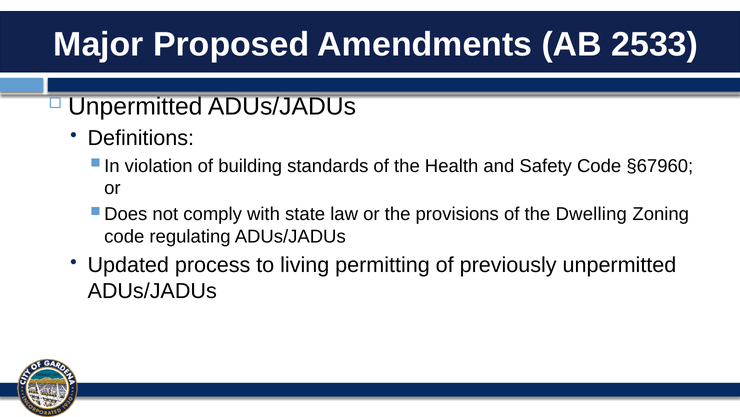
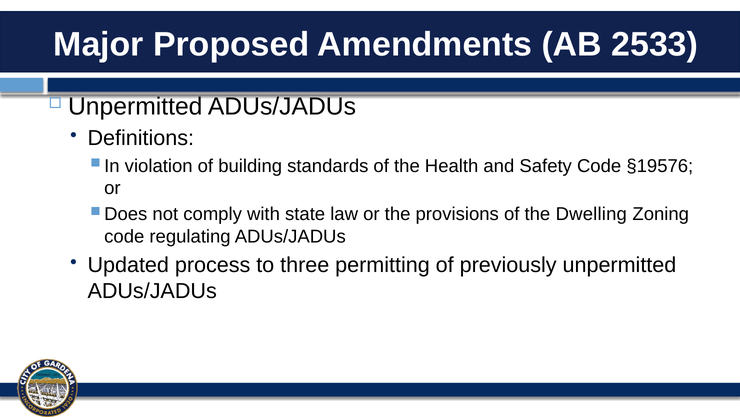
§67960: §67960 -> §19576
living: living -> three
